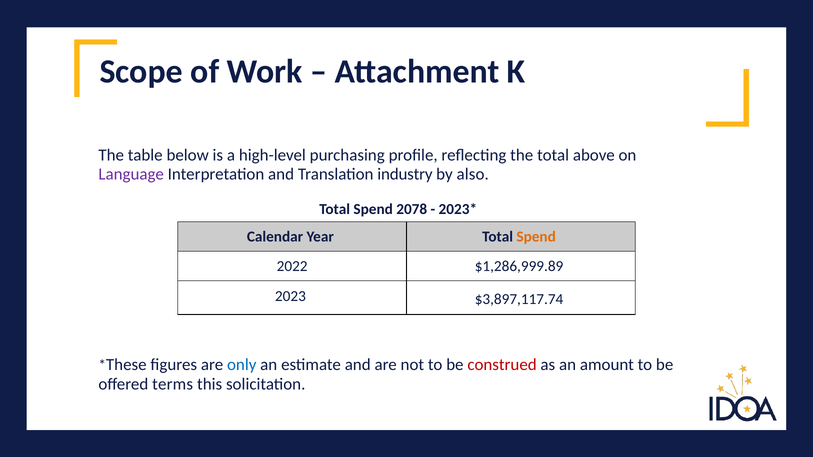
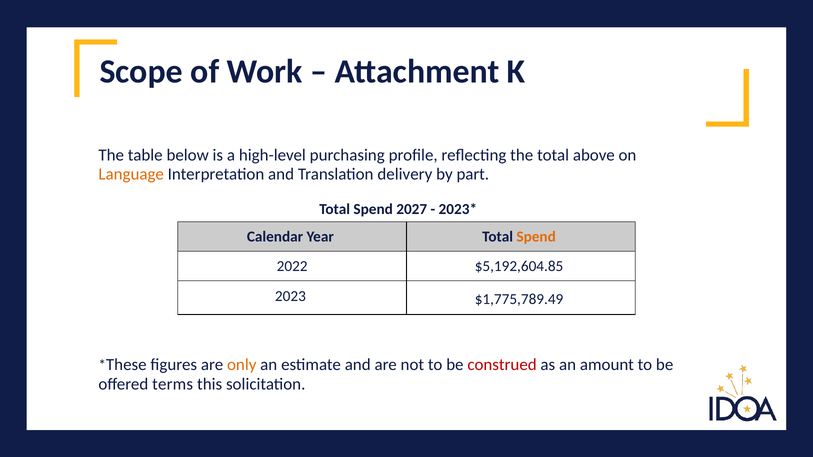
Language colour: purple -> orange
industry: industry -> delivery
also: also -> part
2078: 2078 -> 2027
$1,286,999.89: $1,286,999.89 -> $5,192,604.85
$3,897,117.74: $3,897,117.74 -> $1,775,789.49
only colour: blue -> orange
